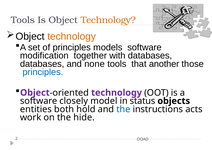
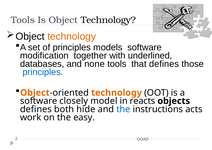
Technology at (108, 20) colour: orange -> black
with databases: databases -> underlined
that another: another -> defines
Object at (35, 93) colour: purple -> orange
technology at (117, 93) colour: purple -> orange
status: status -> reacts
entities at (36, 109): entities -> defines
hold: hold -> hide
hide: hide -> easy
